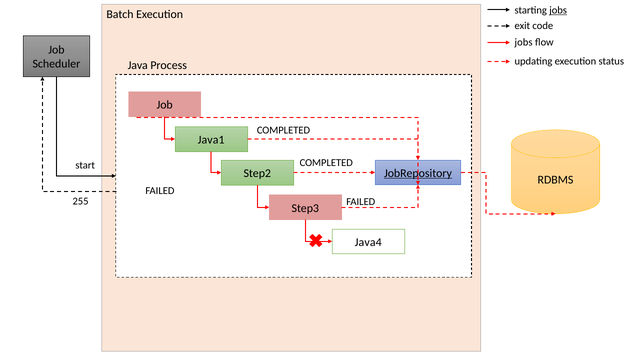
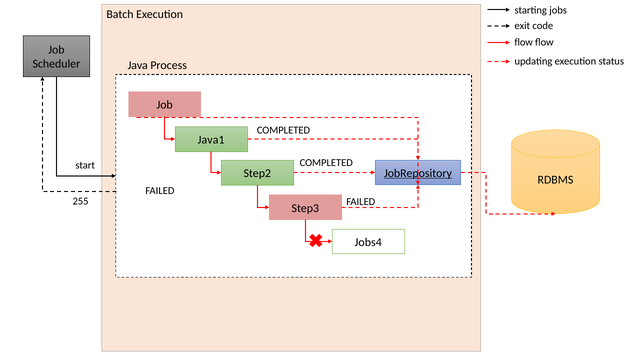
jobs at (558, 10) underline: present -> none
jobs at (524, 42): jobs -> flow
Java4: Java4 -> Jobs4
